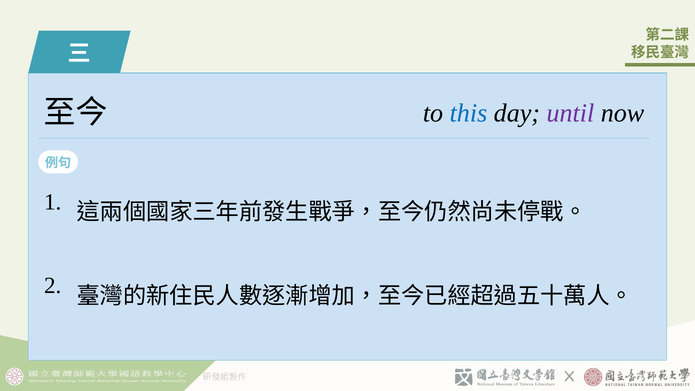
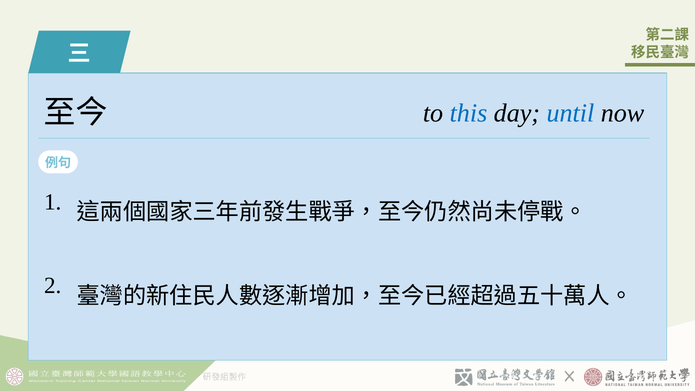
until colour: purple -> blue
